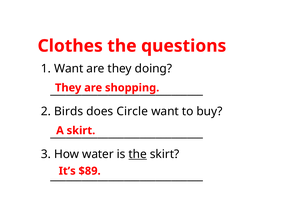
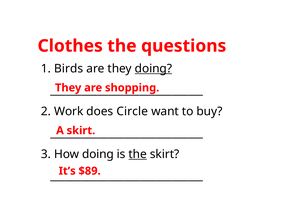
1 Want: Want -> Birds
doing at (153, 69) underline: none -> present
Birds: Birds -> Work
How water: water -> doing
